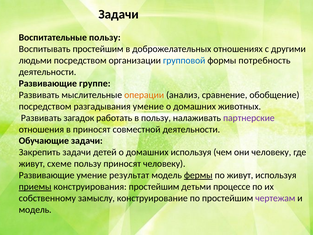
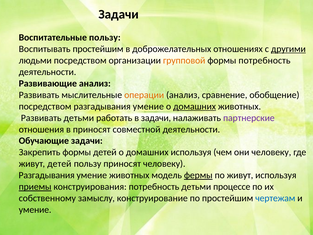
другими underline: none -> present
групповой colour: blue -> orange
Развивающие группе: группе -> анализ
домашних at (195, 106) underline: none -> present
Развивать загадок: загадок -> детьми
в пользу: пользу -> задачи
Закрепить задачи: задачи -> формы
живут схеме: схеме -> детей
Развивающие at (47, 175): Развивающие -> Разгадывания
умение результат: результат -> животных
конструирования простейшим: простейшим -> потребность
чертежам colour: purple -> blue
модель at (35, 210): модель -> умение
